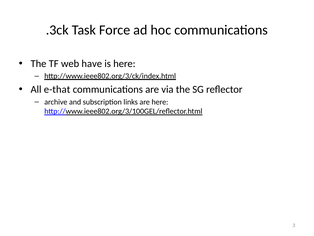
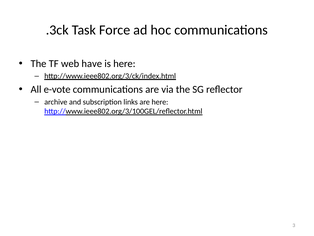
e-that: e-that -> e-vote
